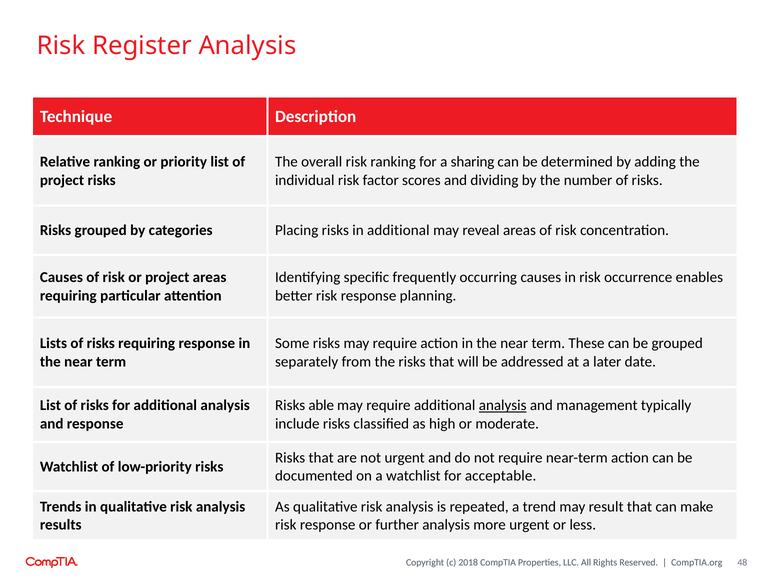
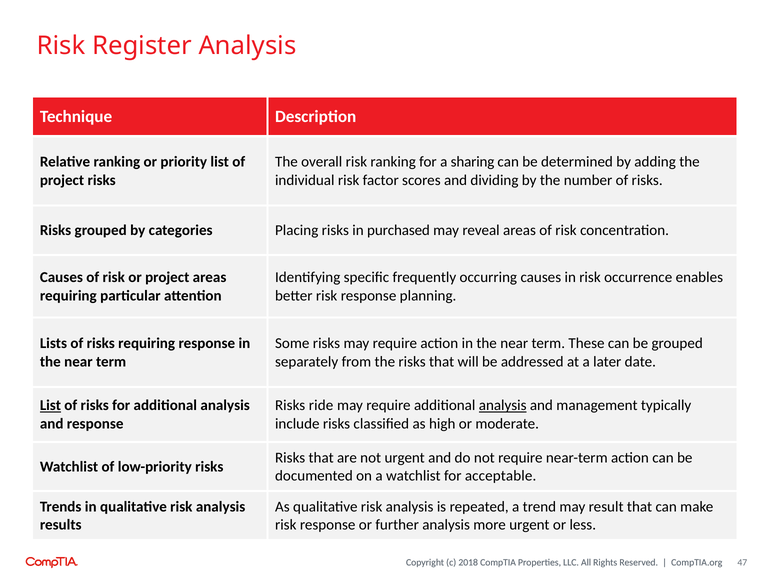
in additional: additional -> purchased
List at (50, 405) underline: none -> present
able: able -> ride
48: 48 -> 47
